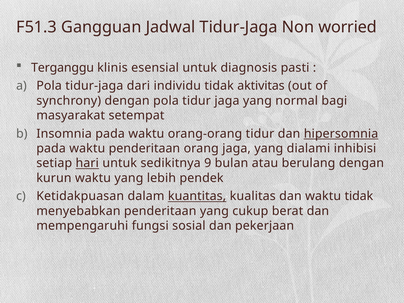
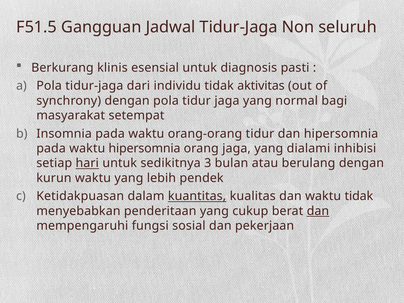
F51.3: F51.3 -> F51.5
worried: worried -> seluruh
Terganggu: Terganggu -> Berkurang
hipersomnia at (341, 134) underline: present -> none
waktu penderitaan: penderitaan -> hipersomnia
9: 9 -> 3
dan at (318, 211) underline: none -> present
